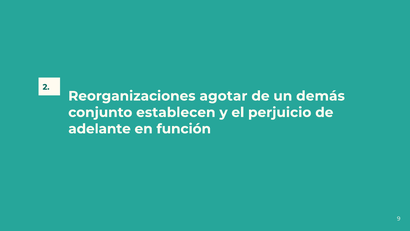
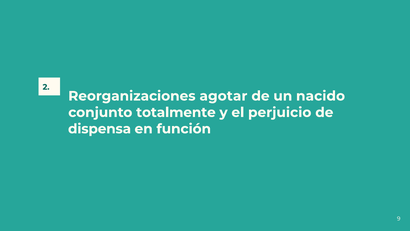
demás: demás -> nacido
establecen: establecen -> totalmente
adelante: adelante -> dispensa
